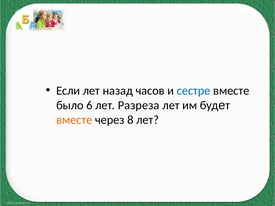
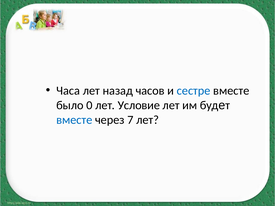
Если: Если -> Часа
6: 6 -> 0
Разреза: Разреза -> Условие
вместе at (74, 120) colour: orange -> blue
8: 8 -> 7
